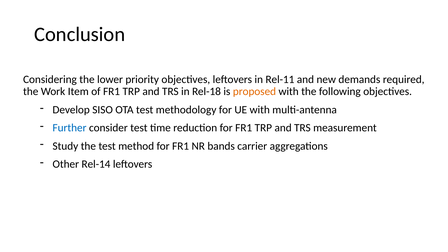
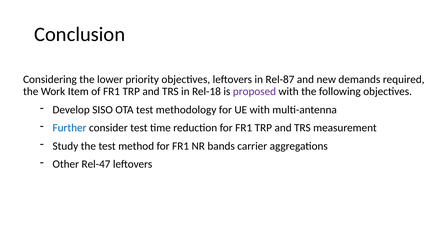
Rel-11: Rel-11 -> Rel-87
proposed colour: orange -> purple
Rel-14: Rel-14 -> Rel-47
